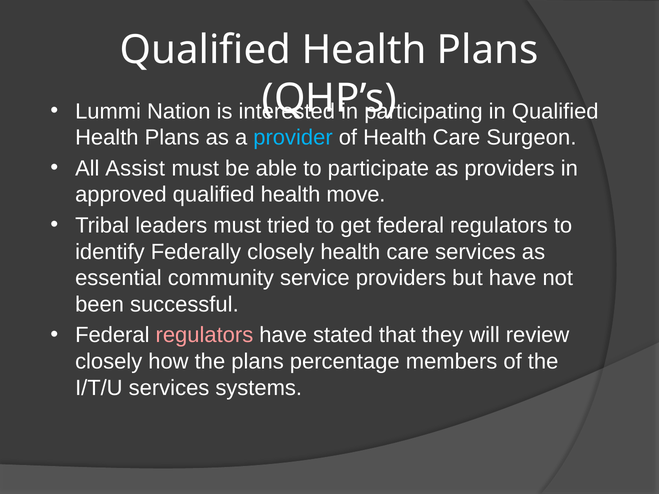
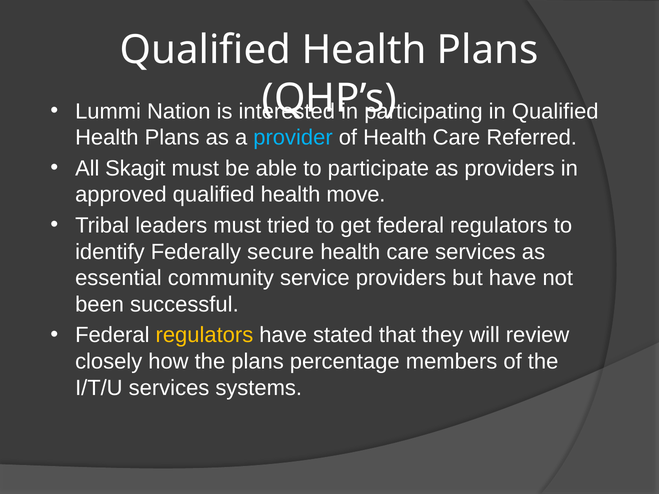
Surgeon: Surgeon -> Referred
Assist: Assist -> Skagit
Federally closely: closely -> secure
regulators at (204, 335) colour: pink -> yellow
